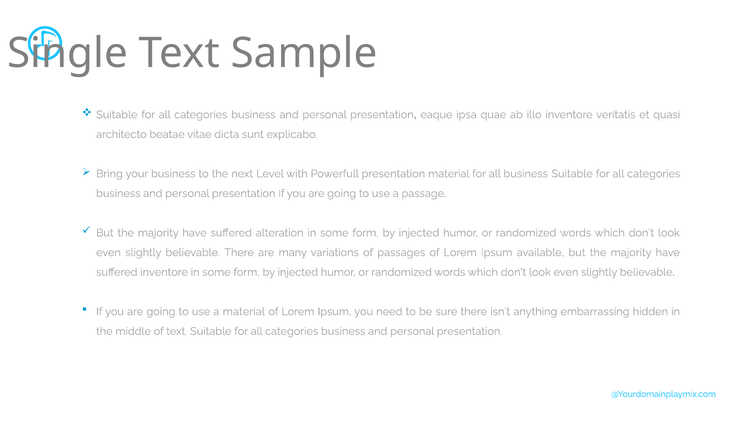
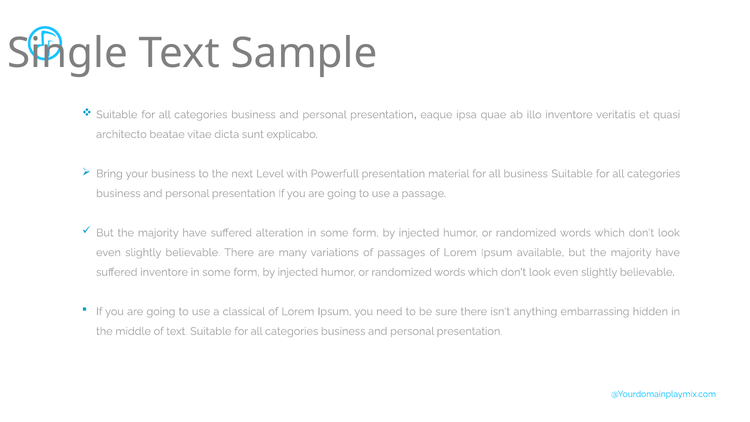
a material: material -> classical
